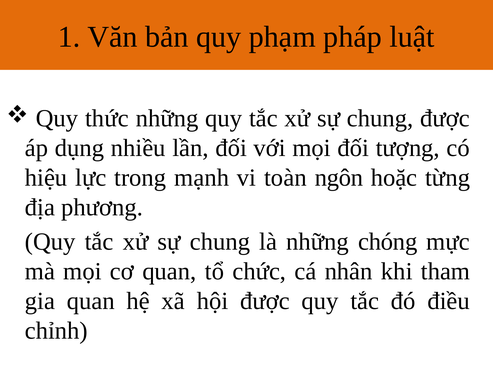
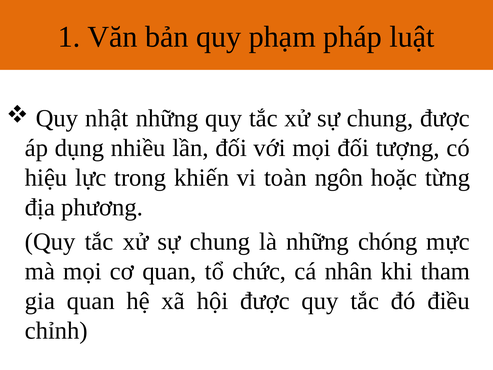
thức: thức -> nhật
mạnh: mạnh -> khiến
